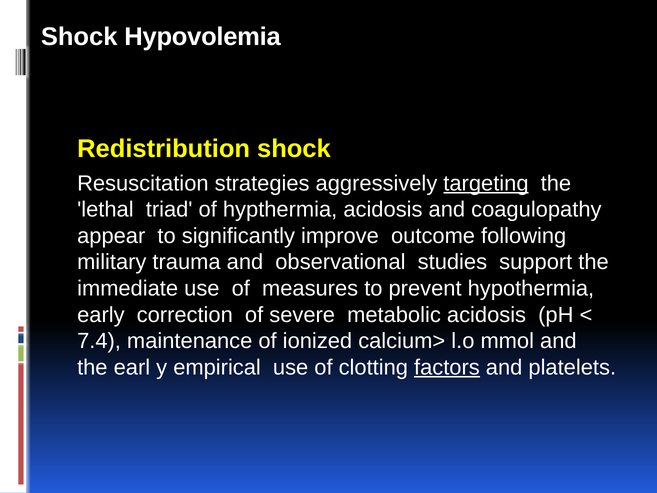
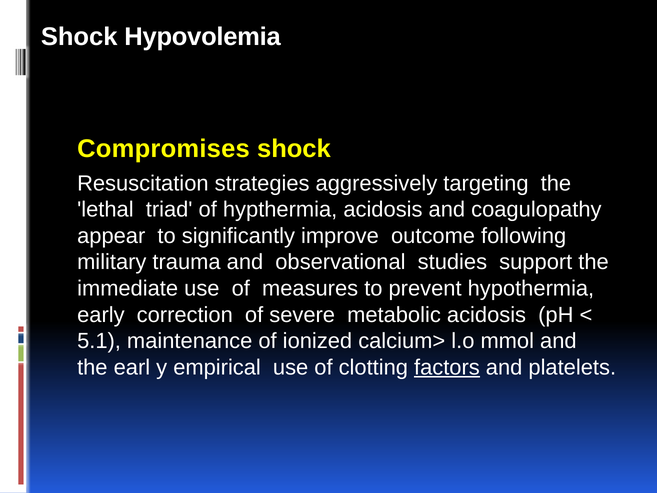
Redistribution: Redistribution -> Compromises
targeting underline: present -> none
7.4: 7.4 -> 5.1
